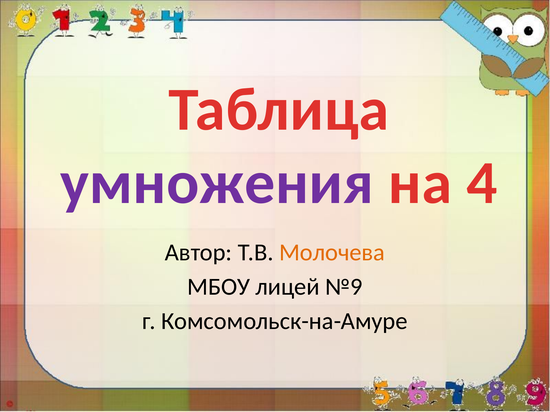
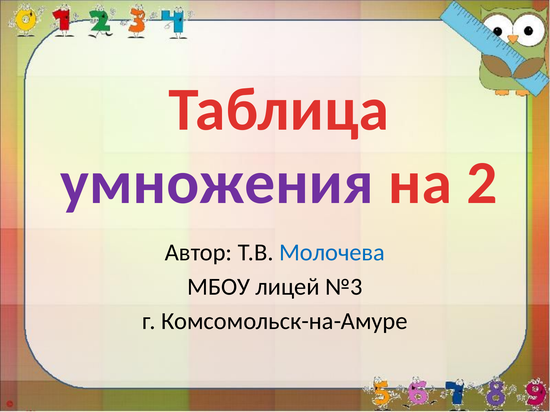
4: 4 -> 2
Молочева colour: orange -> blue
№9: №9 -> №3
